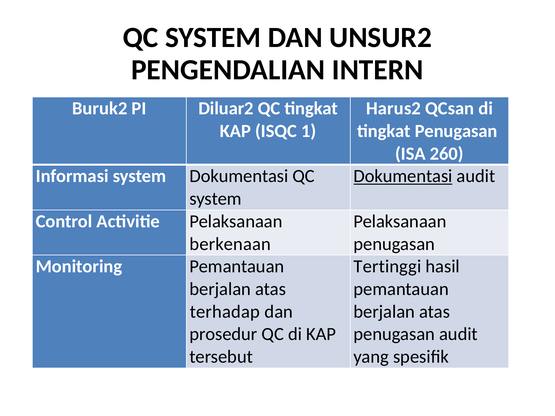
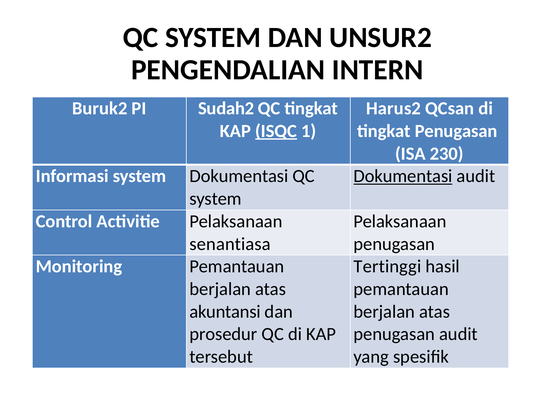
Diluar2: Diluar2 -> Sudah2
ISQC underline: none -> present
260: 260 -> 230
berkenaan: berkenaan -> senantiasa
terhadap: terhadap -> akuntansi
